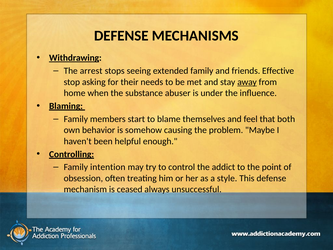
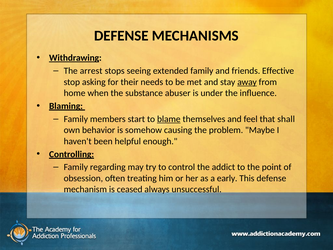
blame underline: none -> present
both: both -> shall
intention: intention -> regarding
style: style -> early
